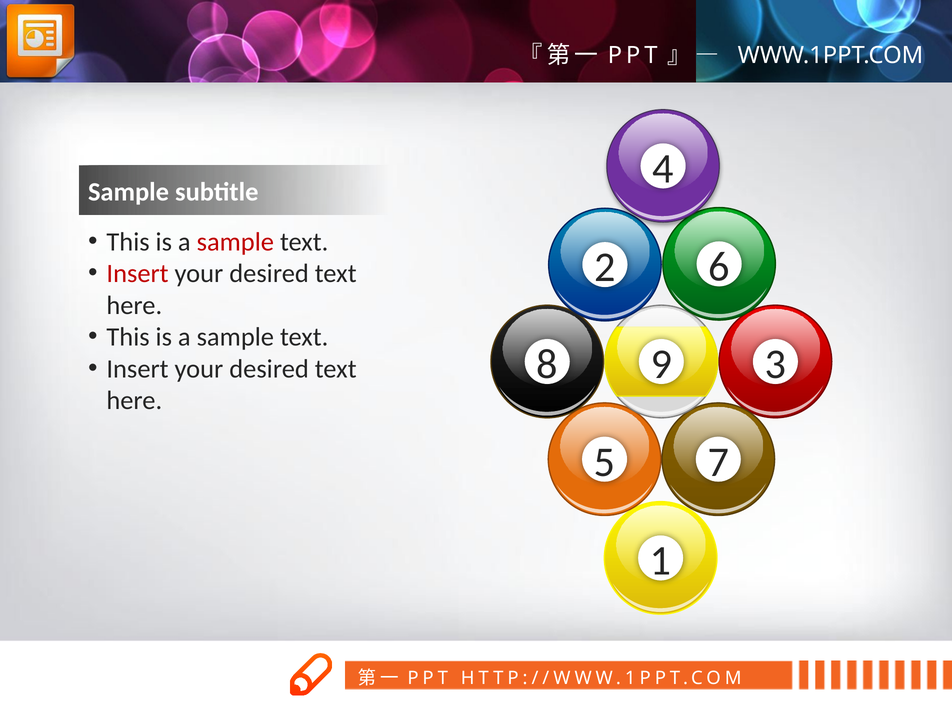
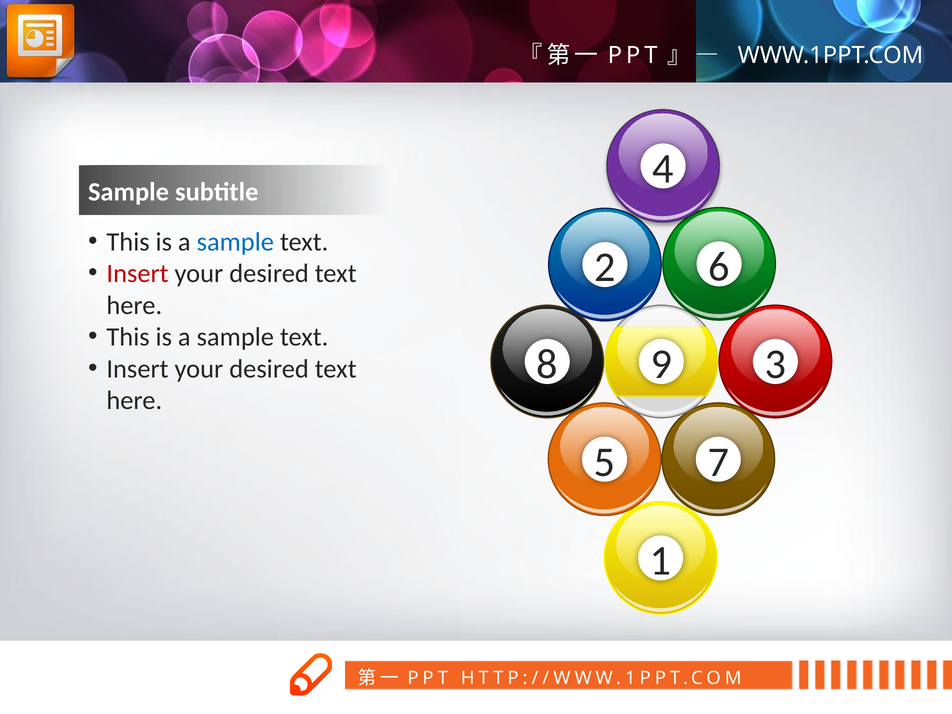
sample at (235, 242) colour: red -> blue
